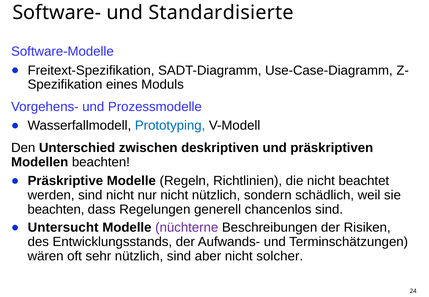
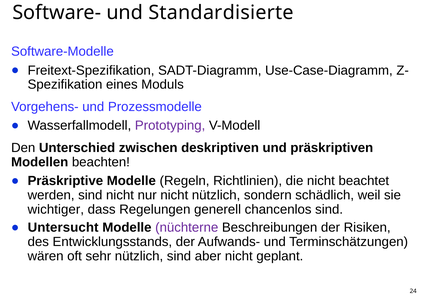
Prototyping colour: blue -> purple
beachten at (56, 209): beachten -> wichtiger
solcher: solcher -> geplant
